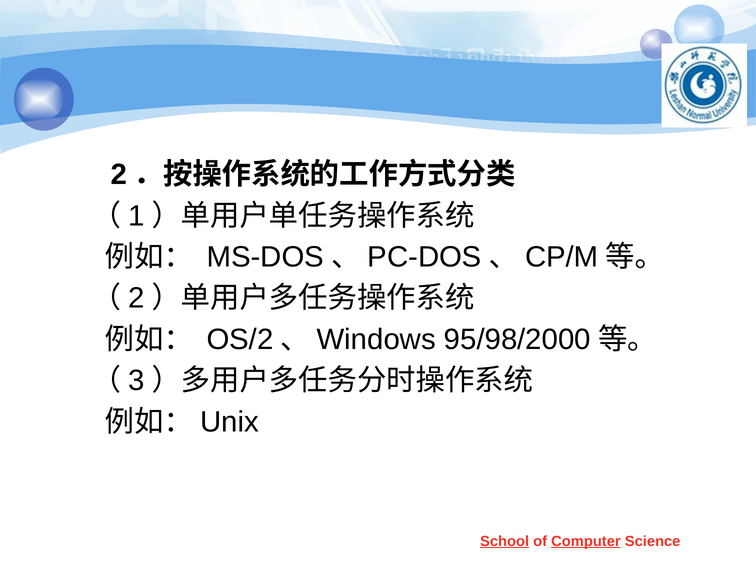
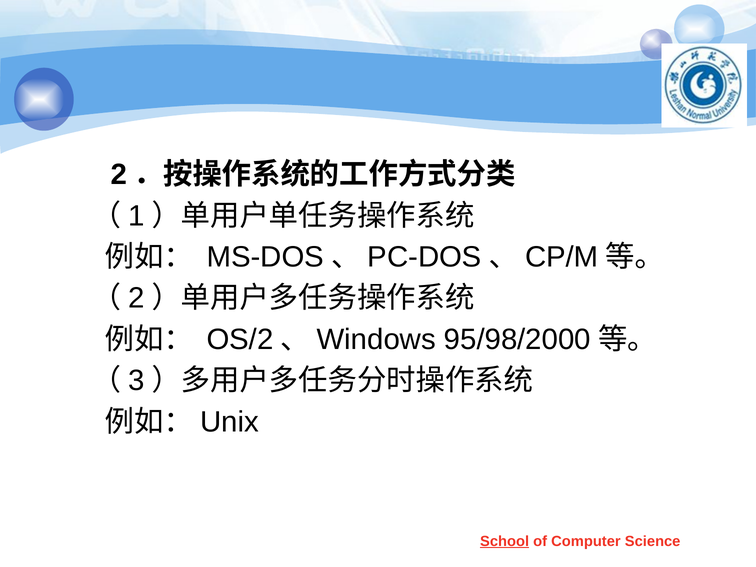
Computer underline: present -> none
